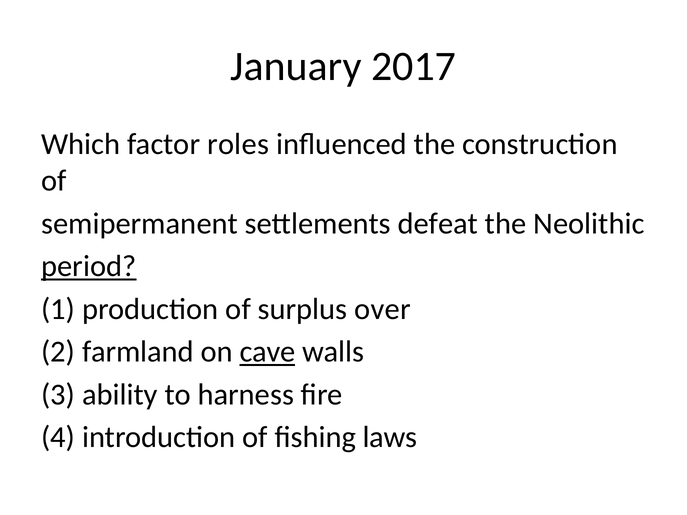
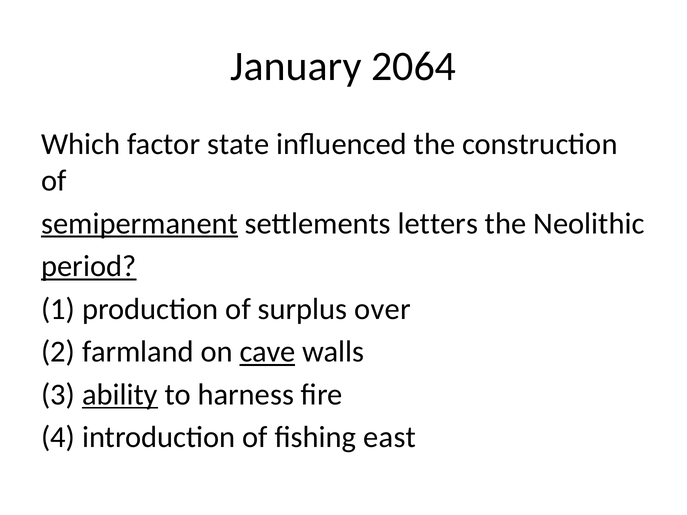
2017: 2017 -> 2064
roles: roles -> state
semipermanent underline: none -> present
defeat: defeat -> letters
ability underline: none -> present
laws: laws -> east
